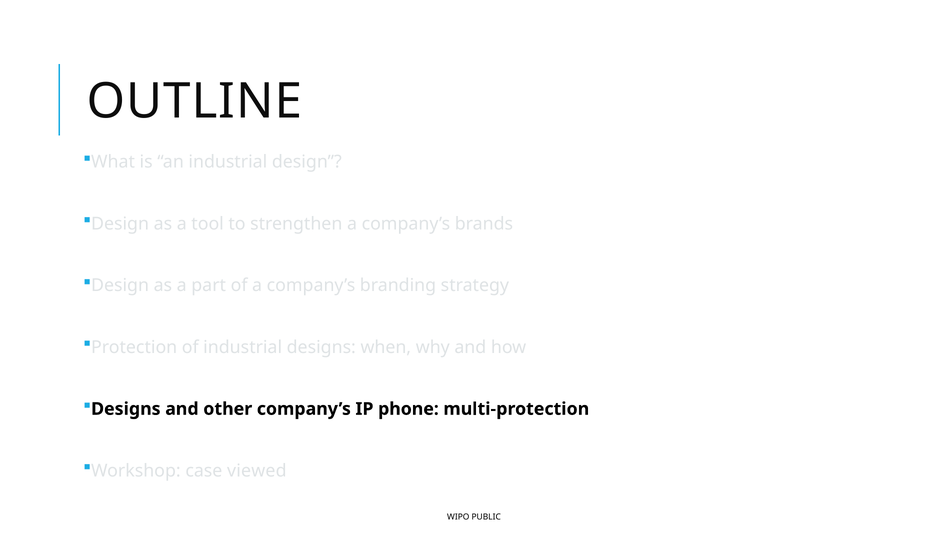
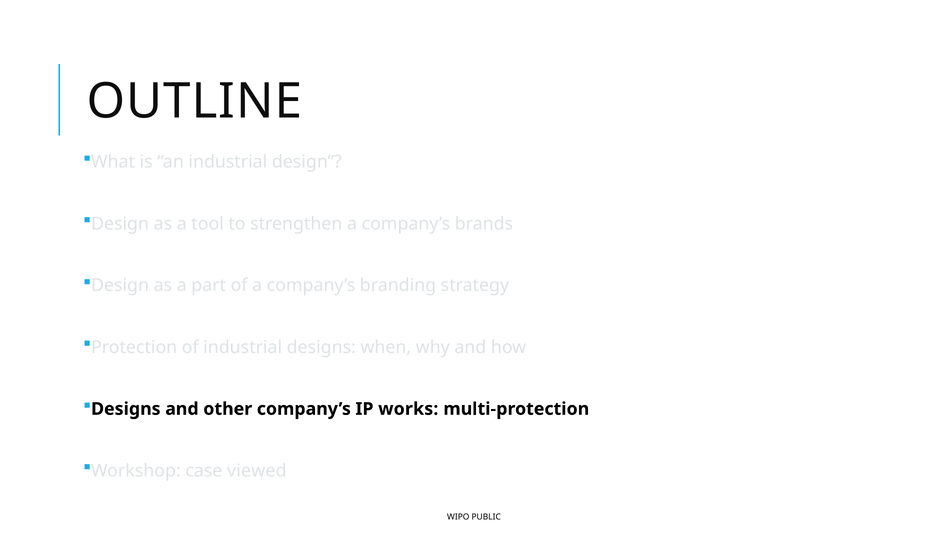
phone: phone -> works
